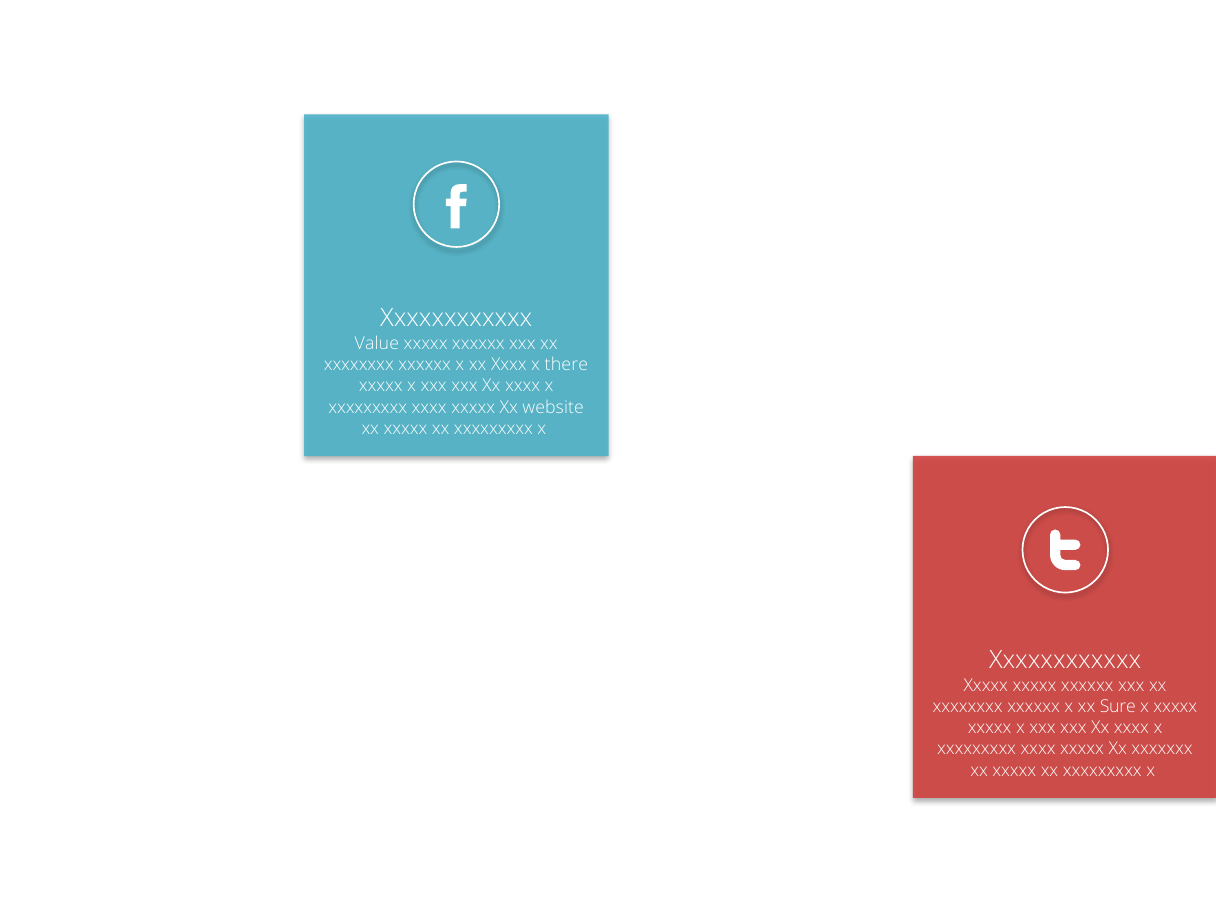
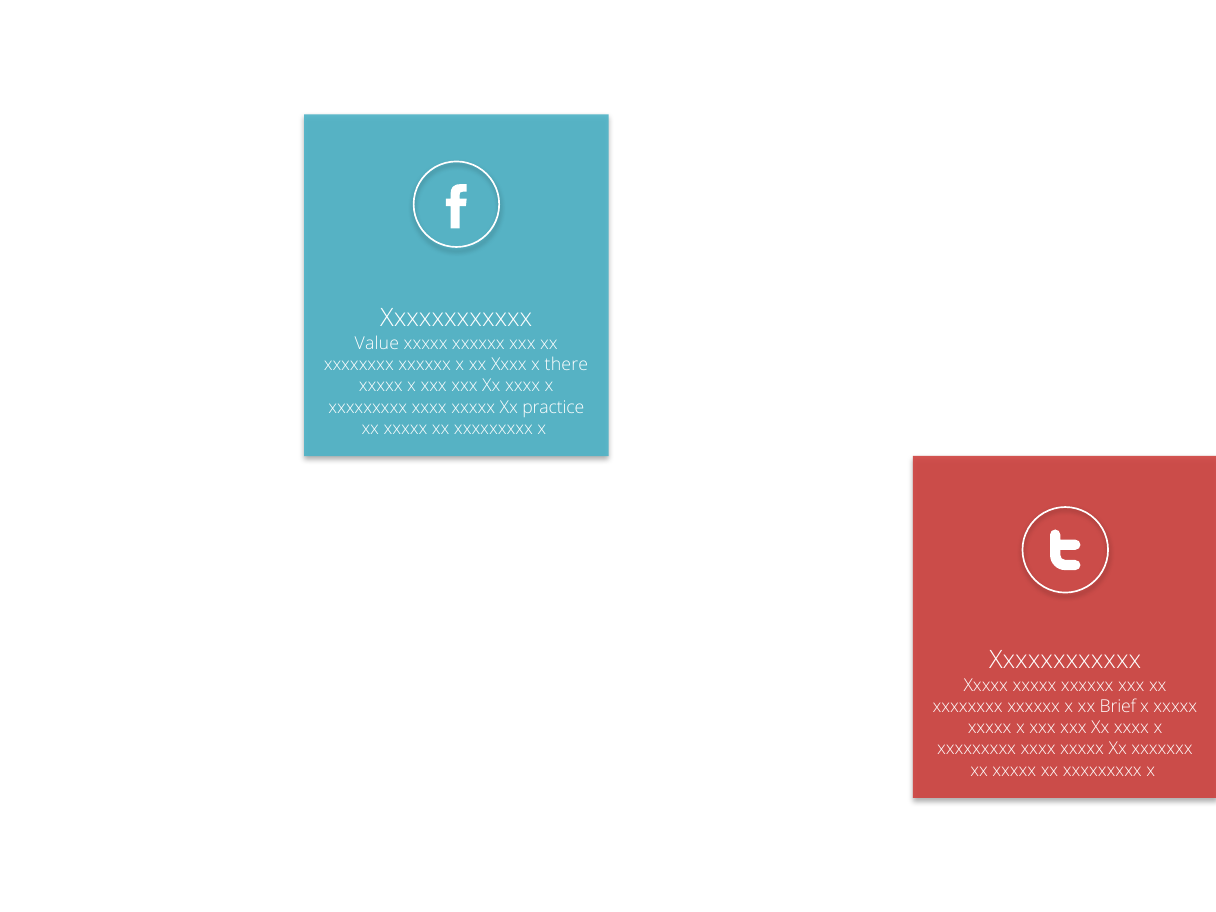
website: website -> practice
Sure: Sure -> Brief
